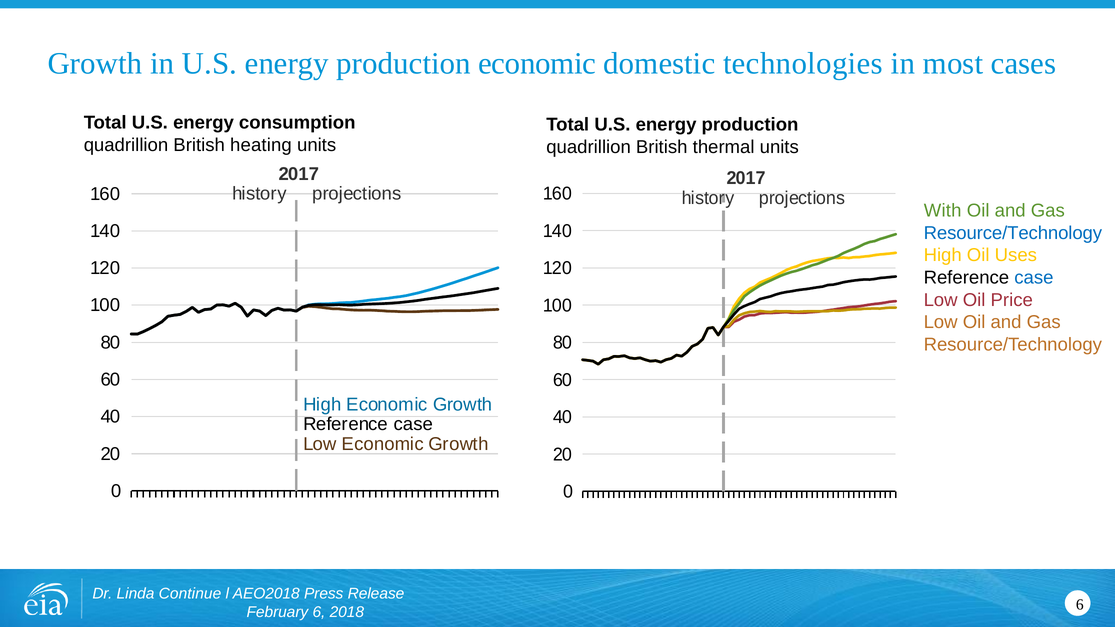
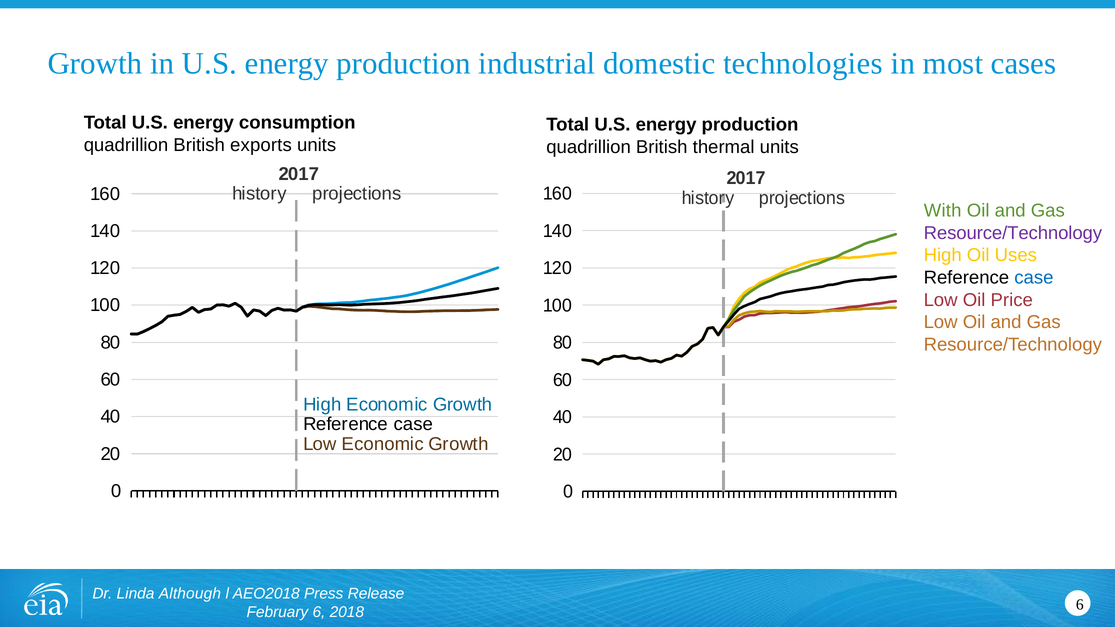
production economic: economic -> industrial
heating: heating -> exports
Resource/Technology at (1013, 233) colour: blue -> purple
Continue: Continue -> Although
